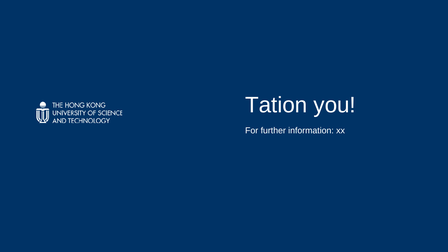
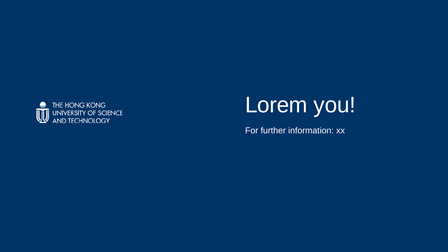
Tation: Tation -> Lorem
